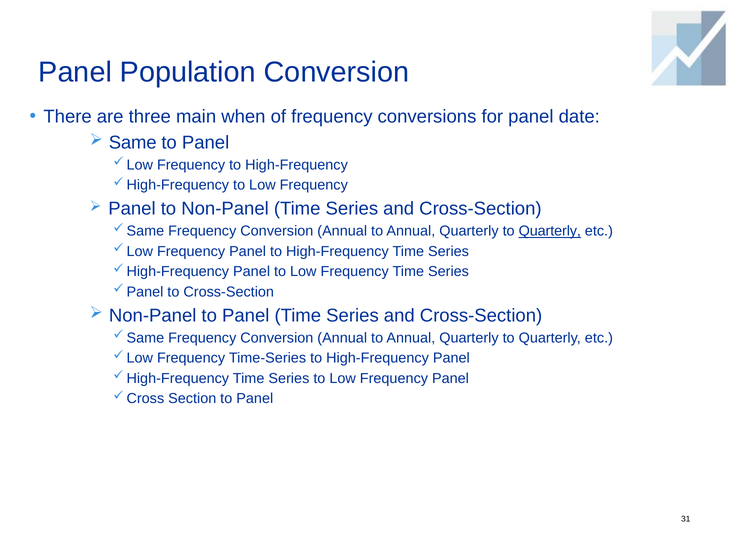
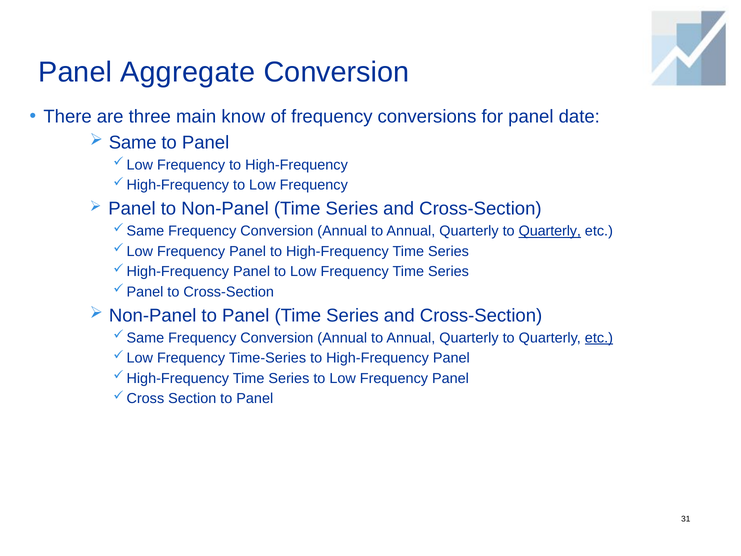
Population: Population -> Aggregate
when: when -> know
etc at (599, 338) underline: none -> present
